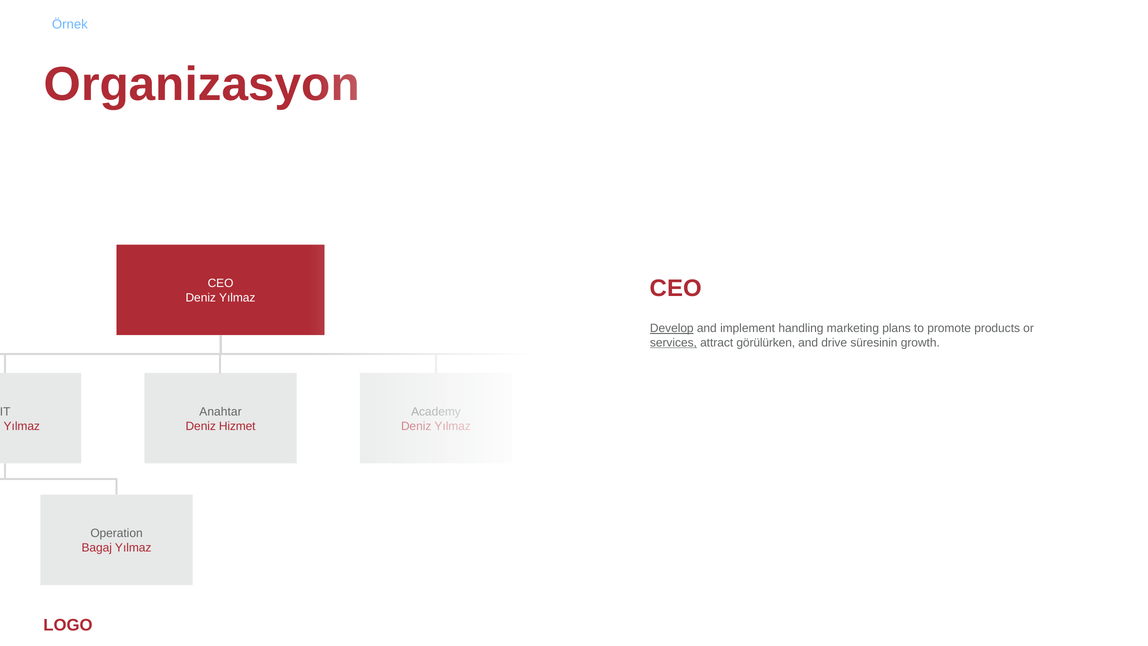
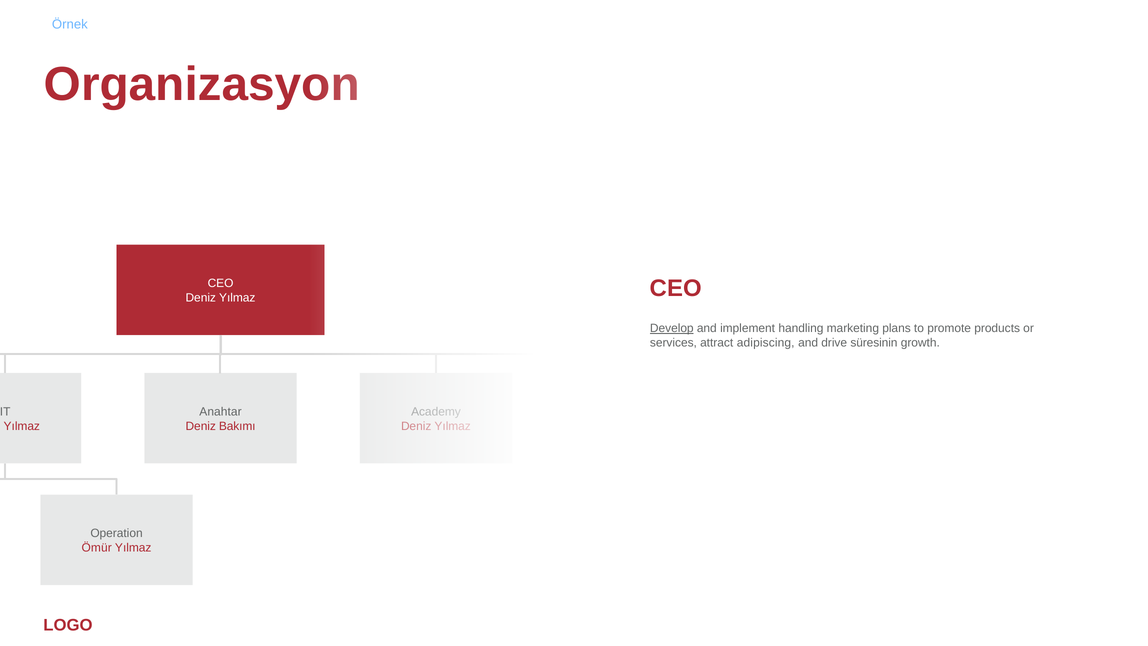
services underline: present -> none
görülürken: görülürken -> adipiscing
Hizmet: Hizmet -> Bakımı
Bagaj: Bagaj -> Ömür
